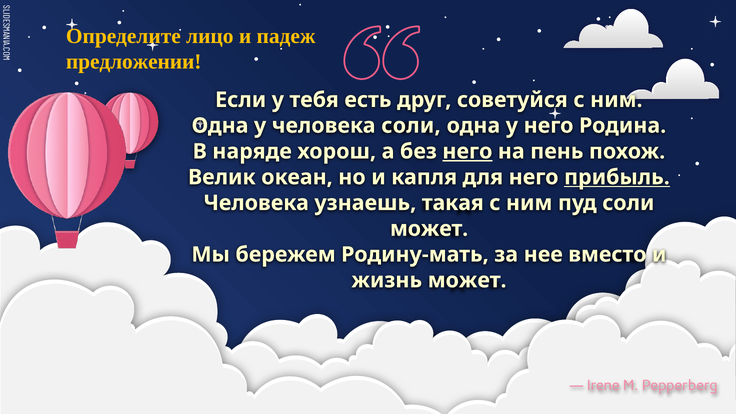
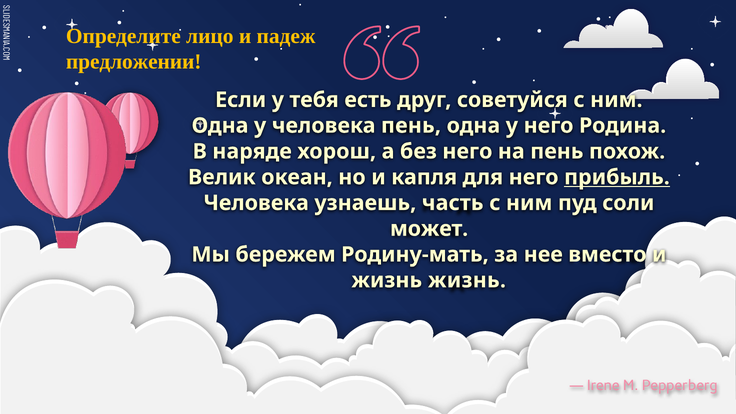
человека соли: соли -> пень
него at (467, 151) underline: present -> none
такая: такая -> часть
жизнь может: может -> жизнь
